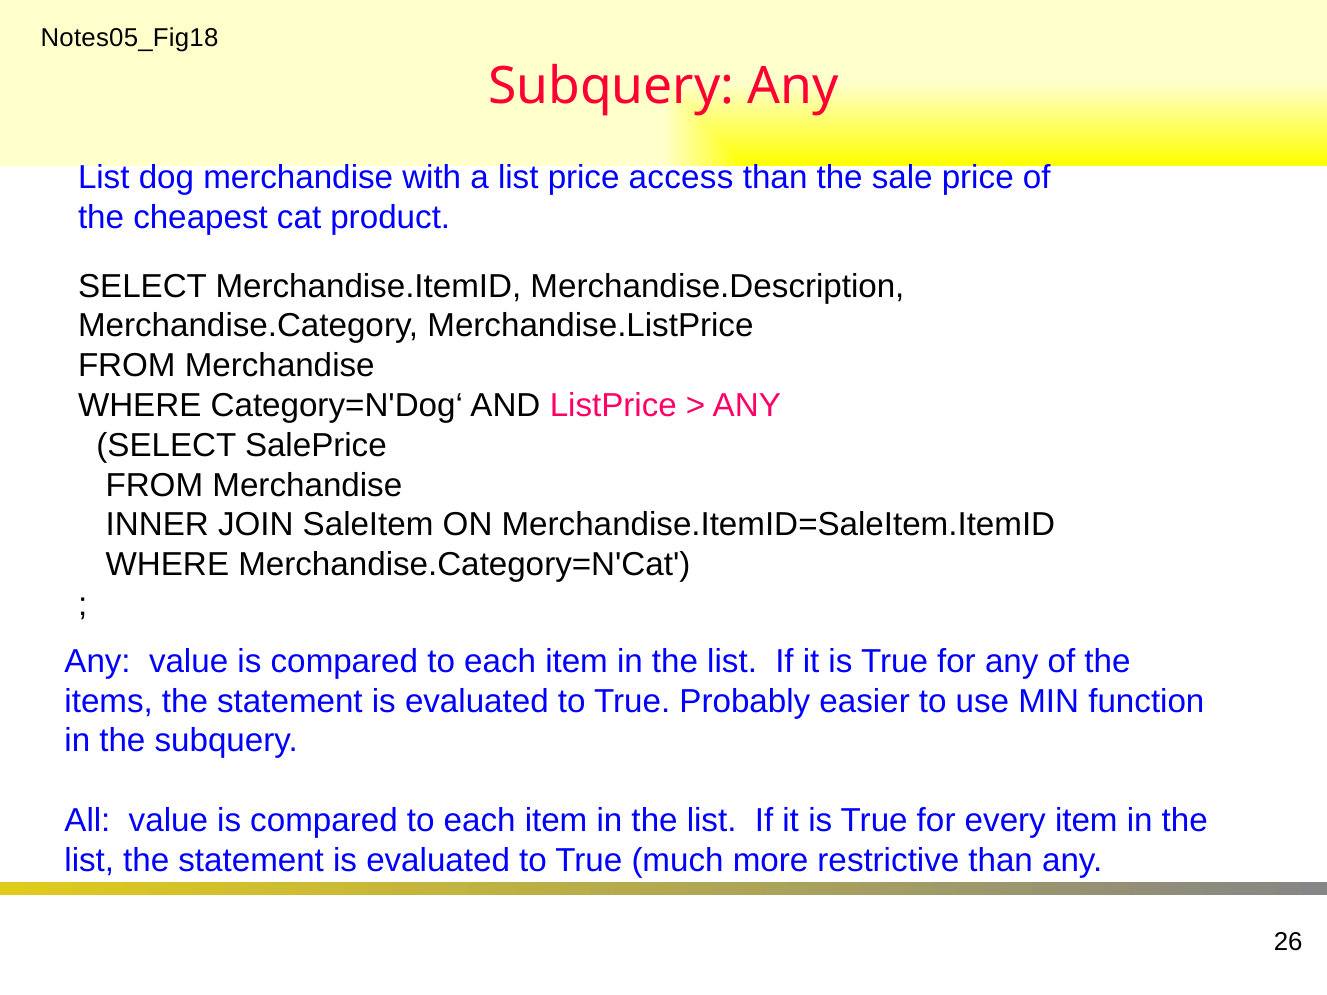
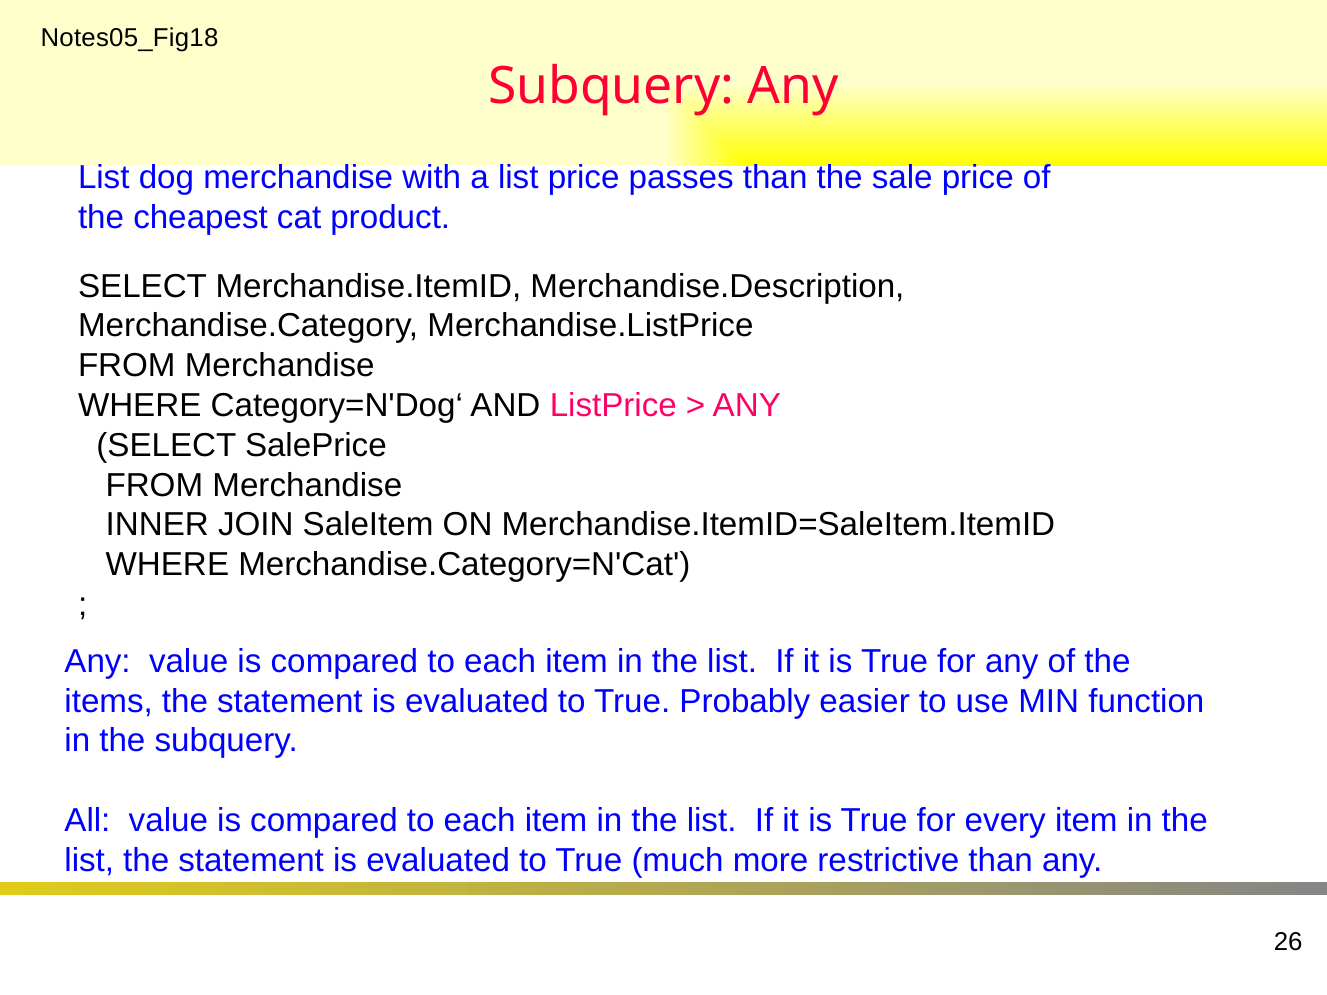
access: access -> passes
